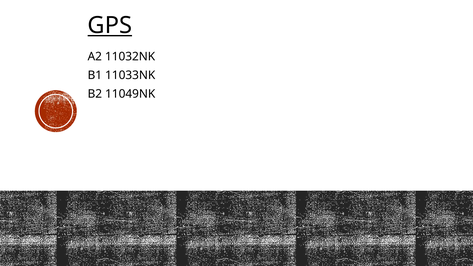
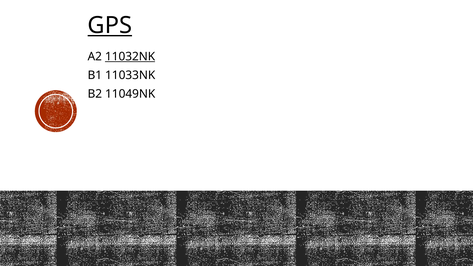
11032NK underline: none -> present
